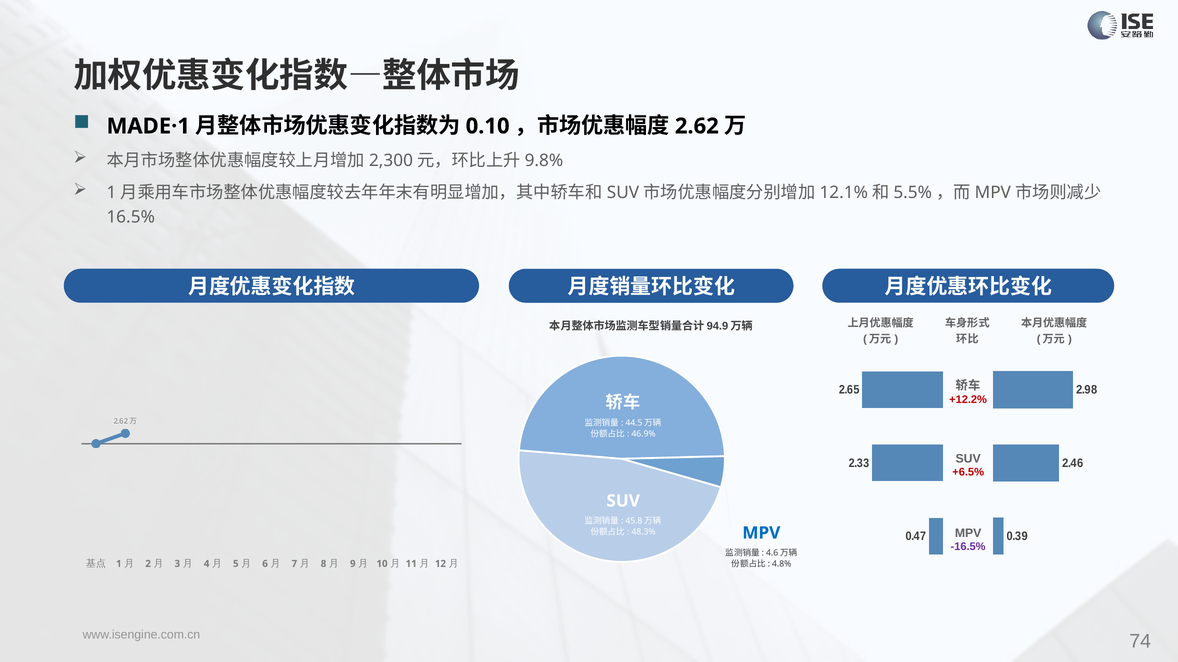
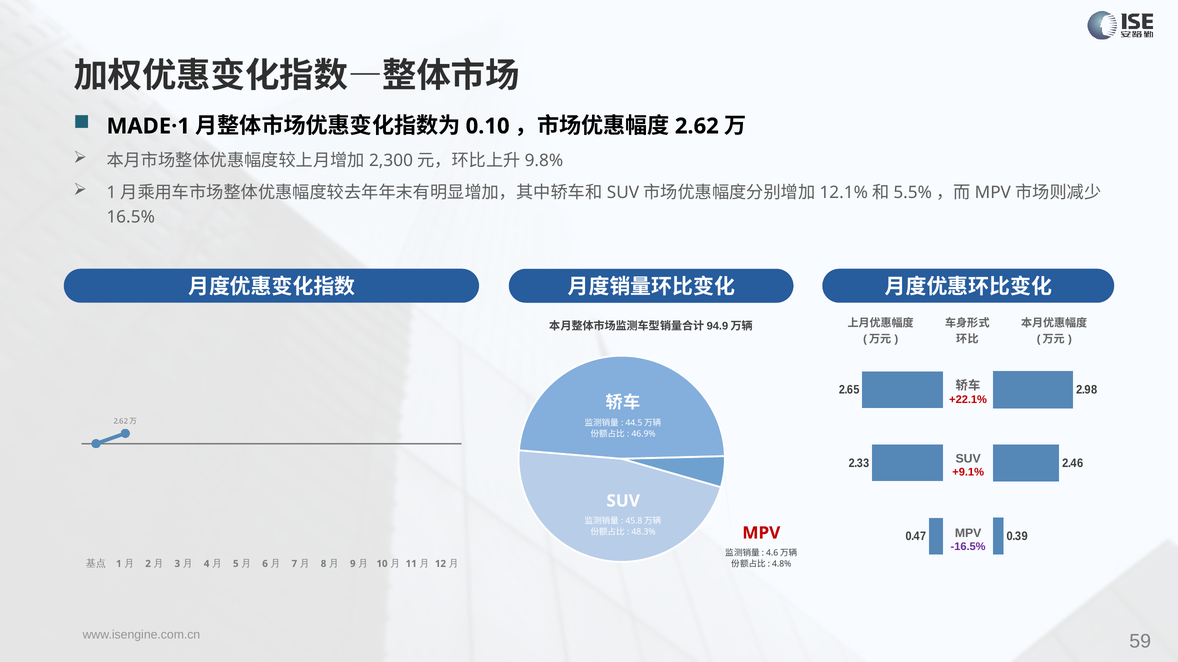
+12.2%: +12.2% -> +22.1%
+6.5%: +6.5% -> +9.1%
MPV at (761, 533) colour: blue -> red
74: 74 -> 59
